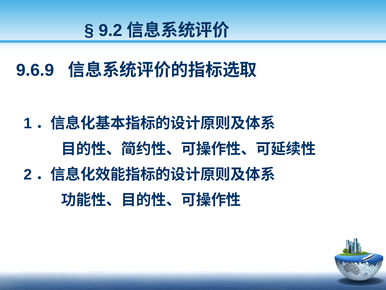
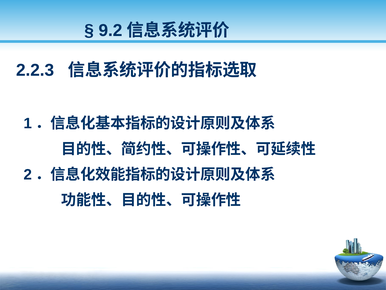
9.6.9: 9.6.9 -> 2.2.3
